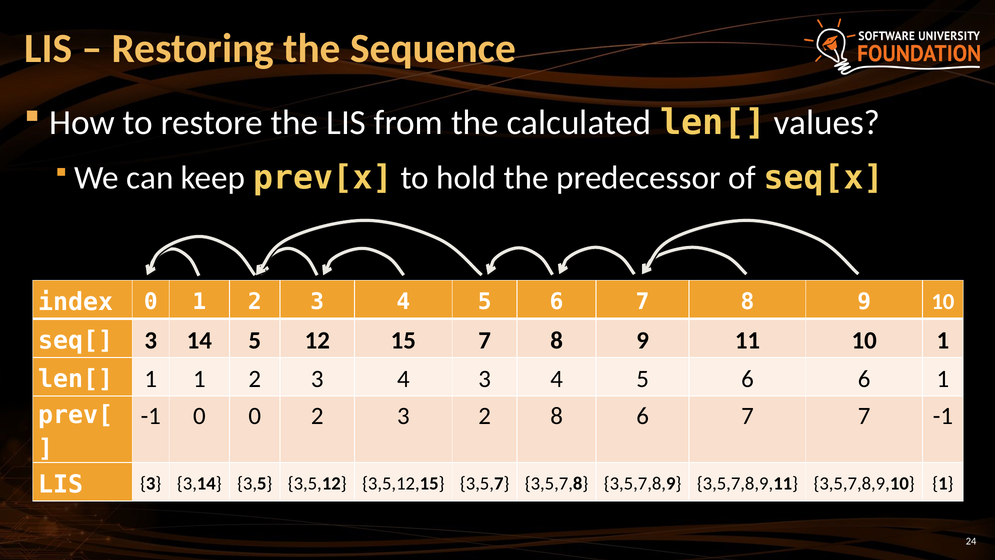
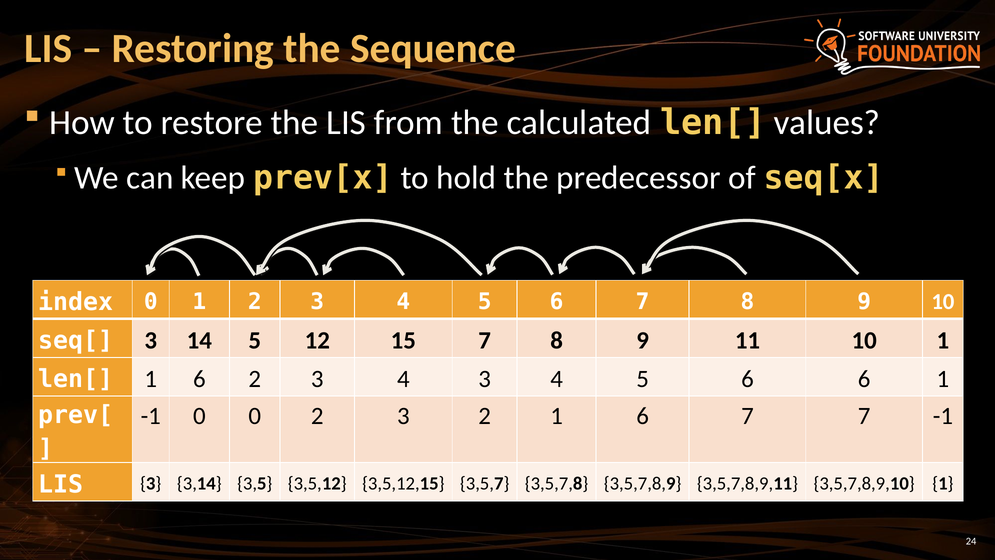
len[ 1 1: 1 -> 6
2 8: 8 -> 1
